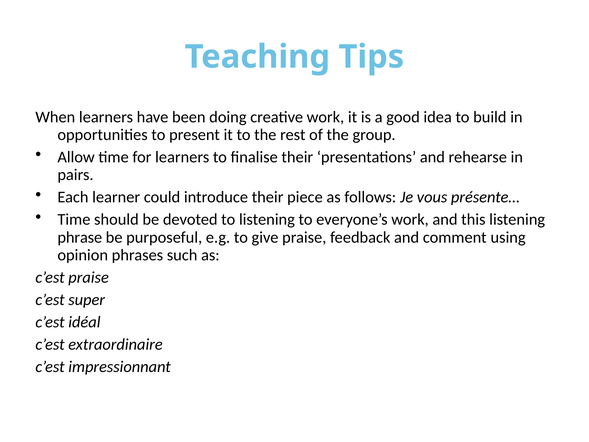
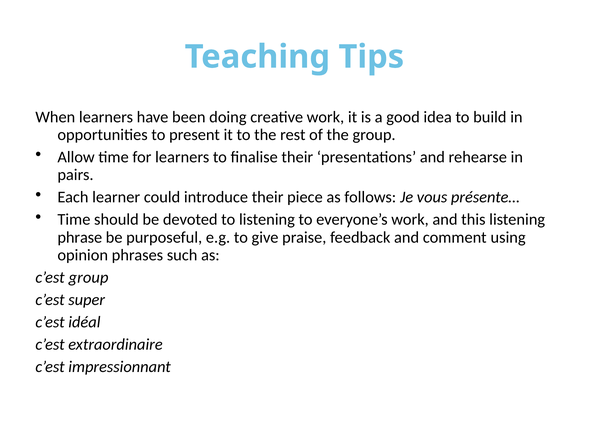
c’est praise: praise -> group
